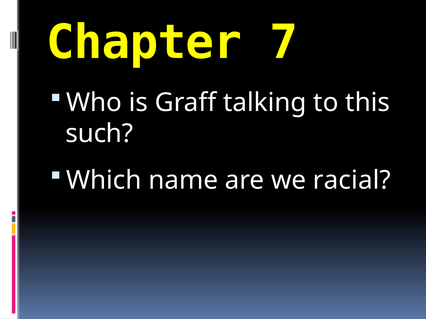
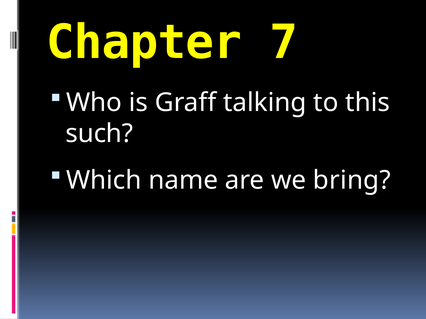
racial: racial -> bring
